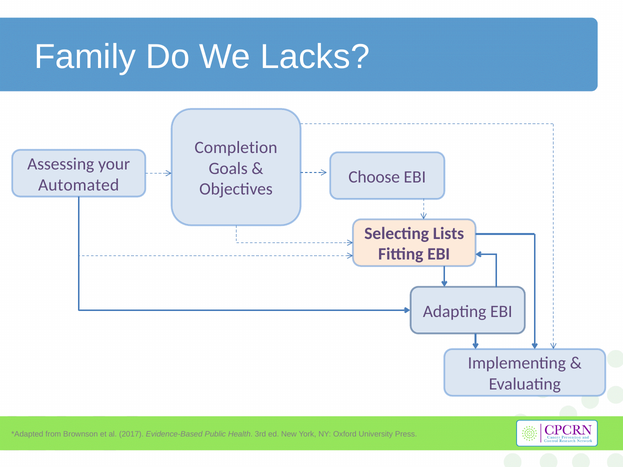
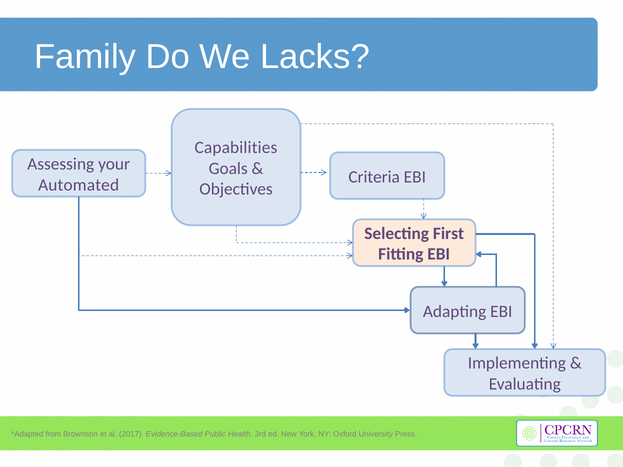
Completion: Completion -> Capabilities
Choose: Choose -> Criteria
Lists: Lists -> First
